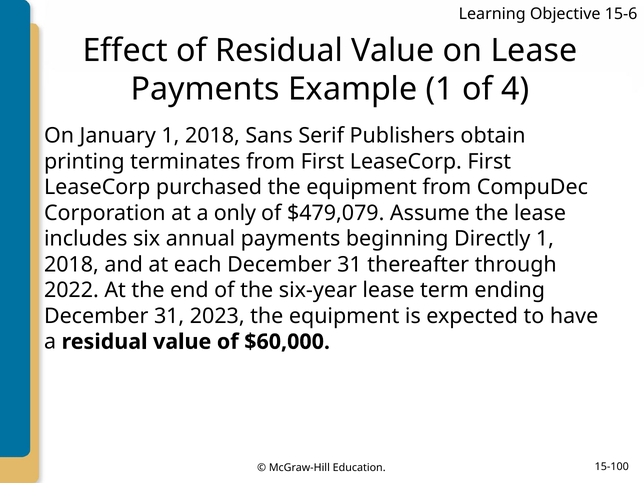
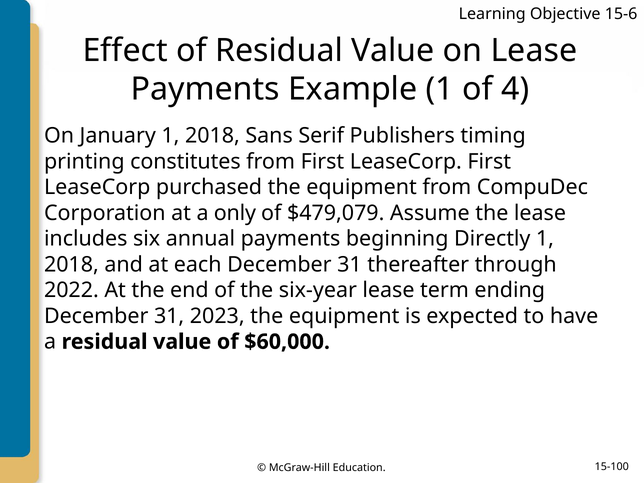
obtain: obtain -> timing
terminates: terminates -> constitutes
